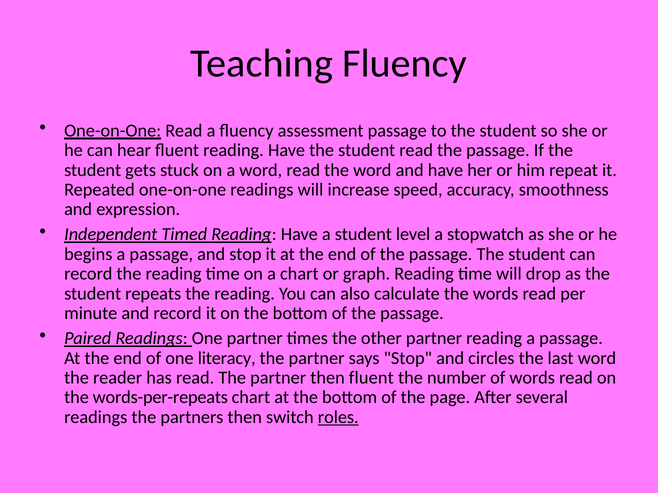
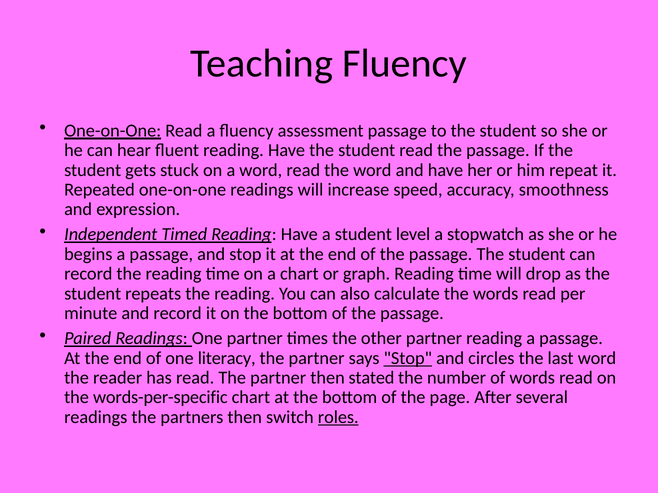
Stop at (408, 358) underline: none -> present
then fluent: fluent -> stated
words-per-repeats: words-per-repeats -> words-per-specific
